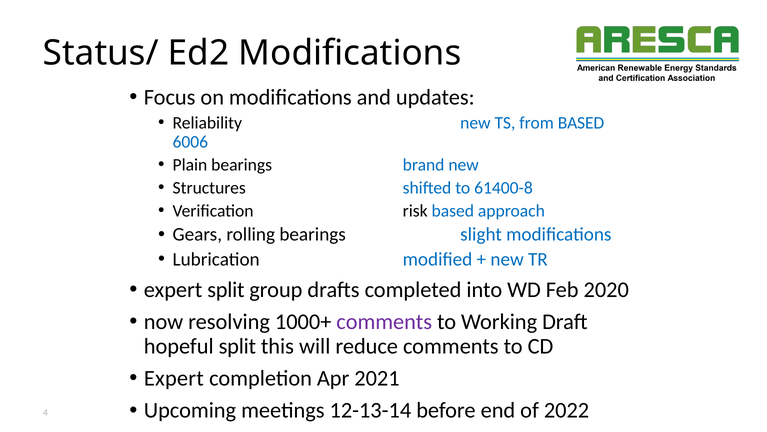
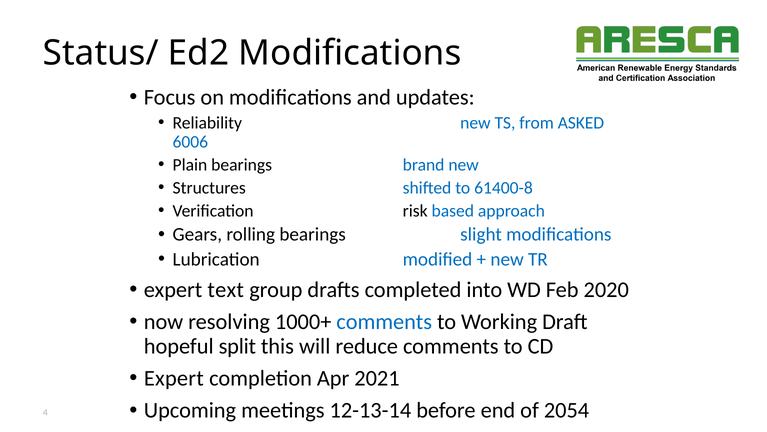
from BASED: BASED -> ASKED
expert split: split -> text
comments at (384, 322) colour: purple -> blue
2022: 2022 -> 2054
